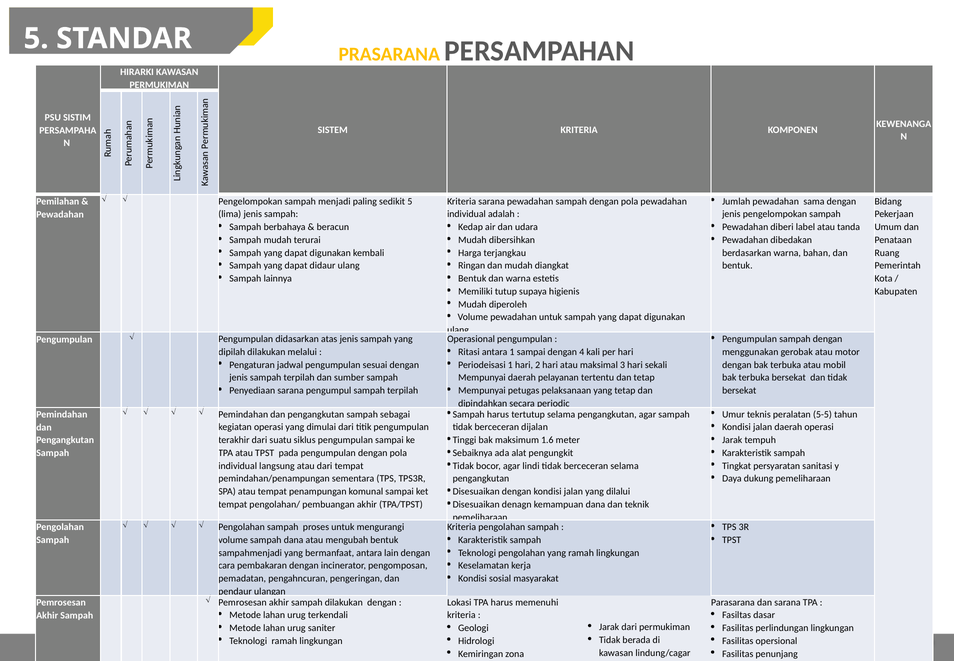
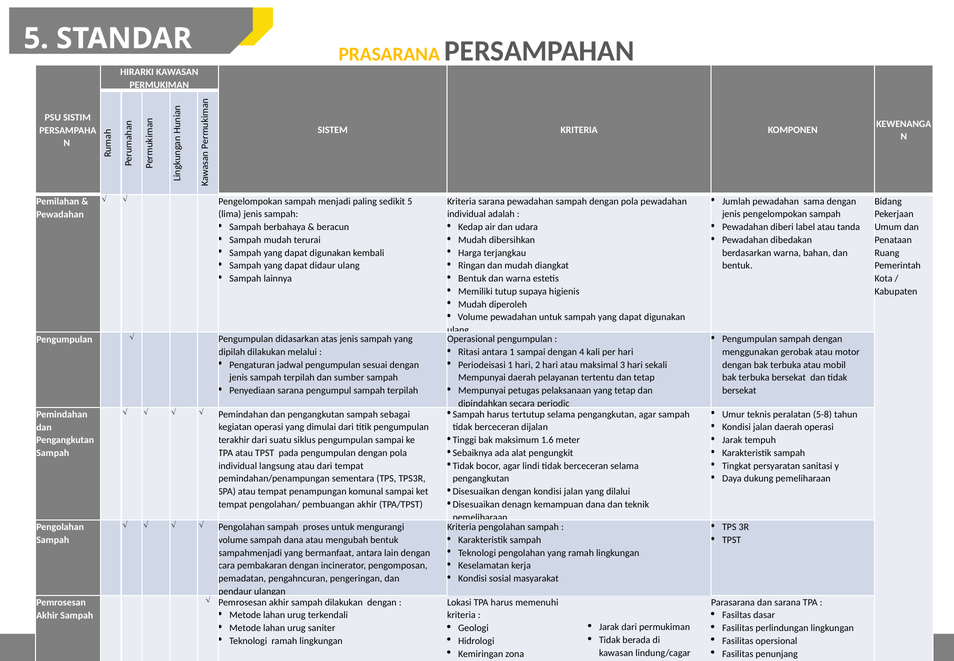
5-5: 5-5 -> 5-8
